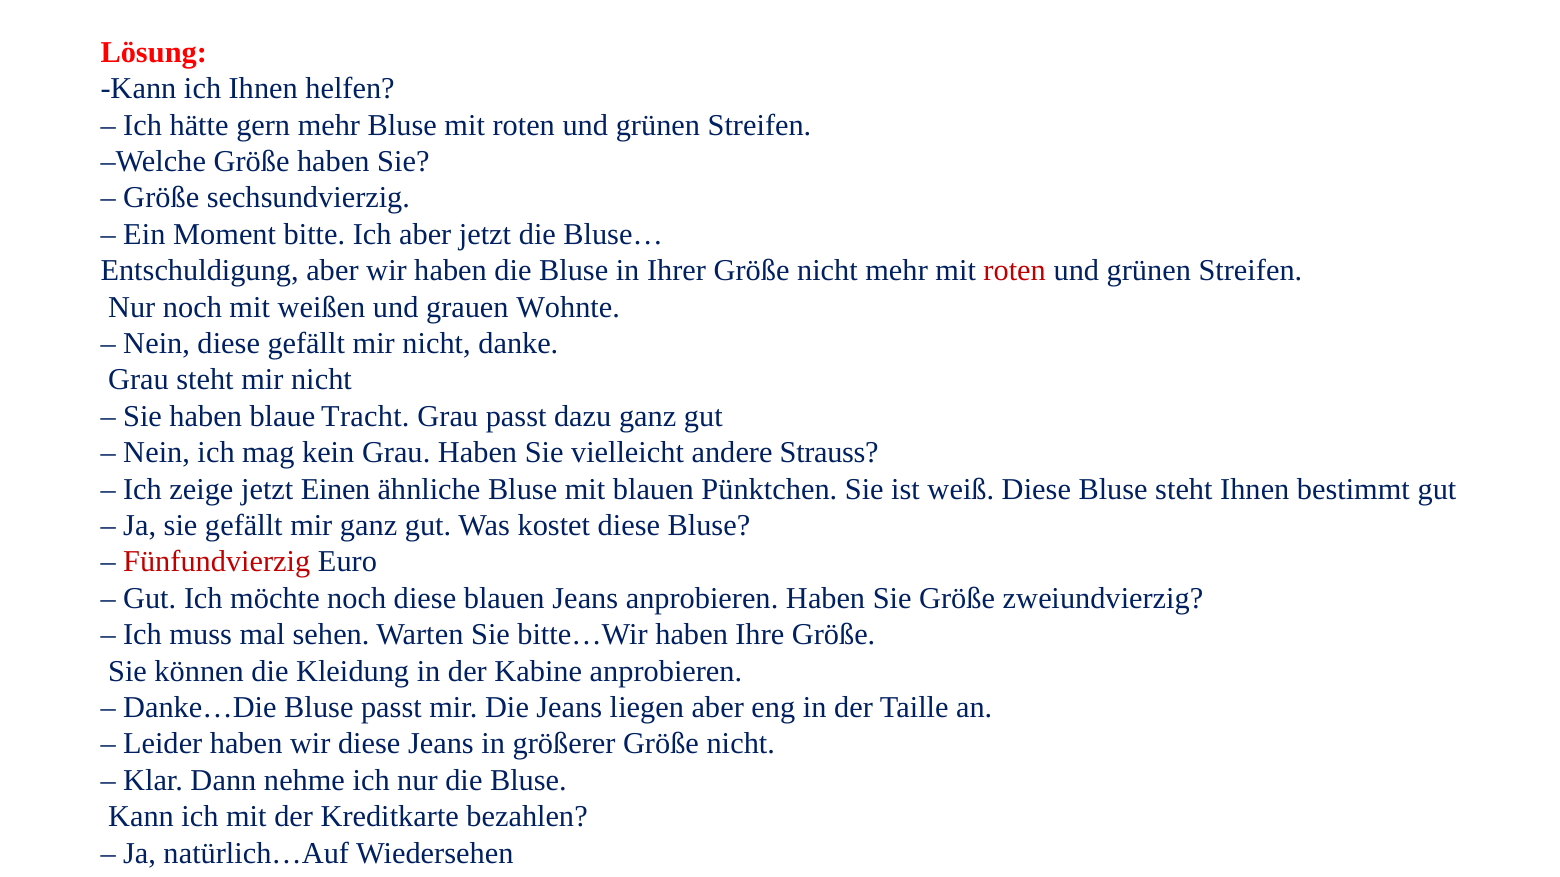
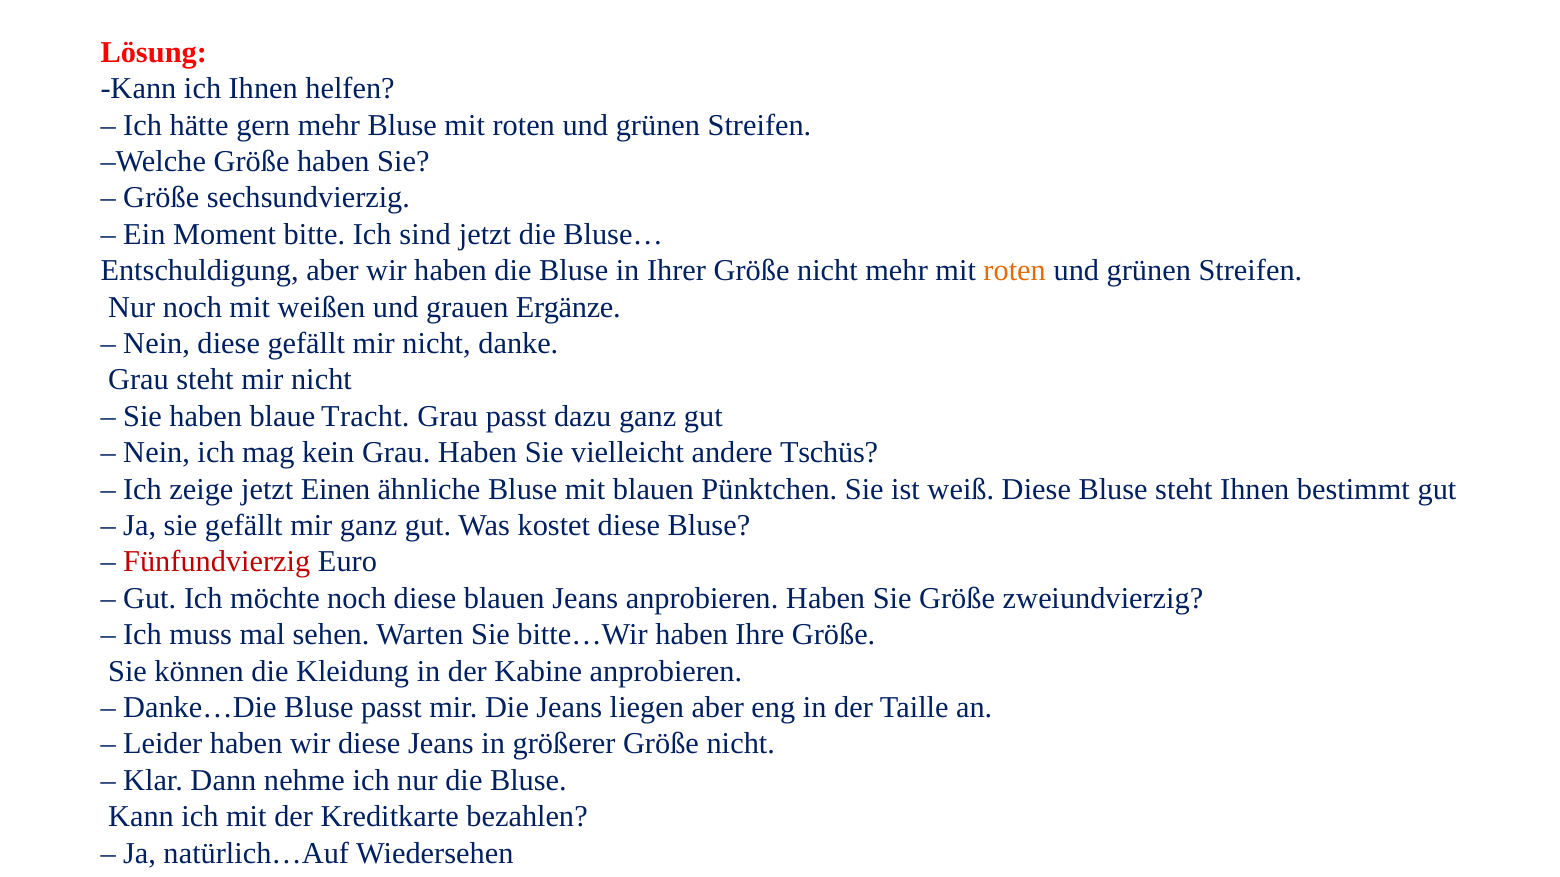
Ich aber: aber -> sind
roten at (1015, 271) colour: red -> orange
Wohnte: Wohnte -> Ergänze
andere Strauss: Strauss -> Tschüs
